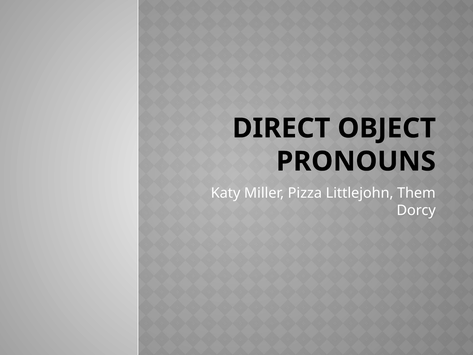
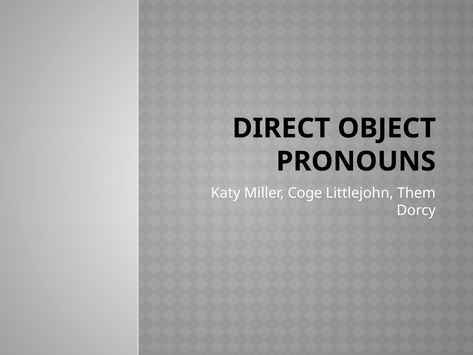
Pizza: Pizza -> Coge
